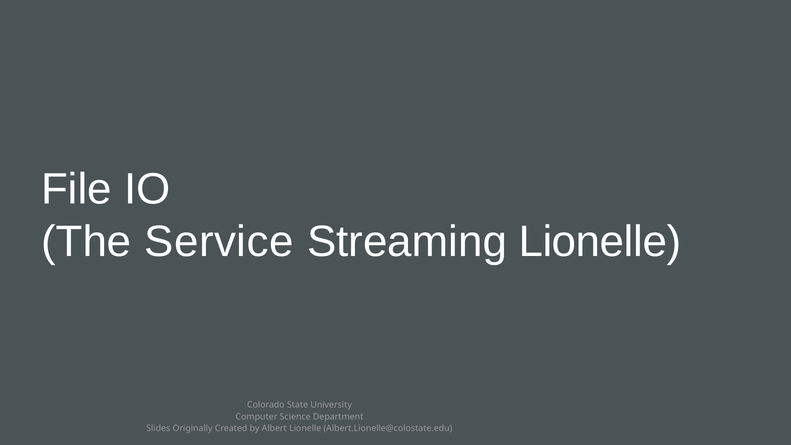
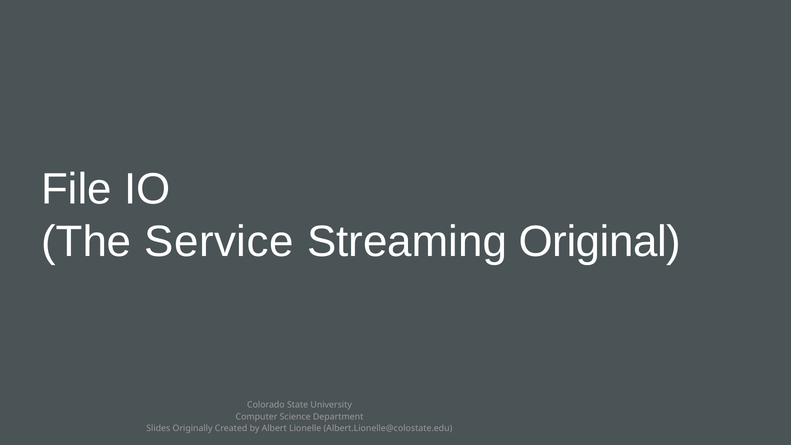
Streaming Lionelle: Lionelle -> Original
